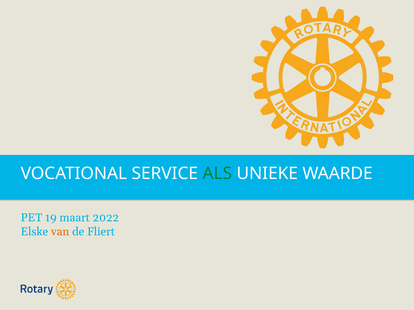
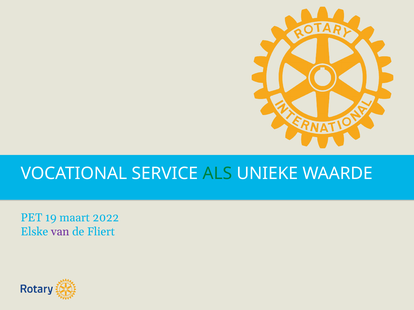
van colour: orange -> purple
